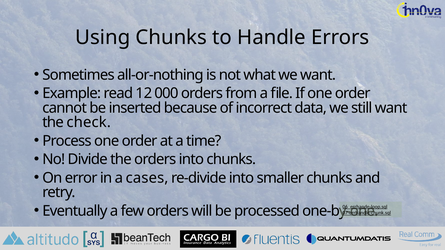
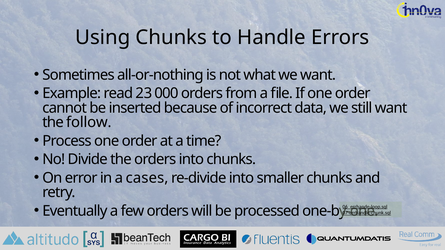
12: 12 -> 23
check: check -> follow
